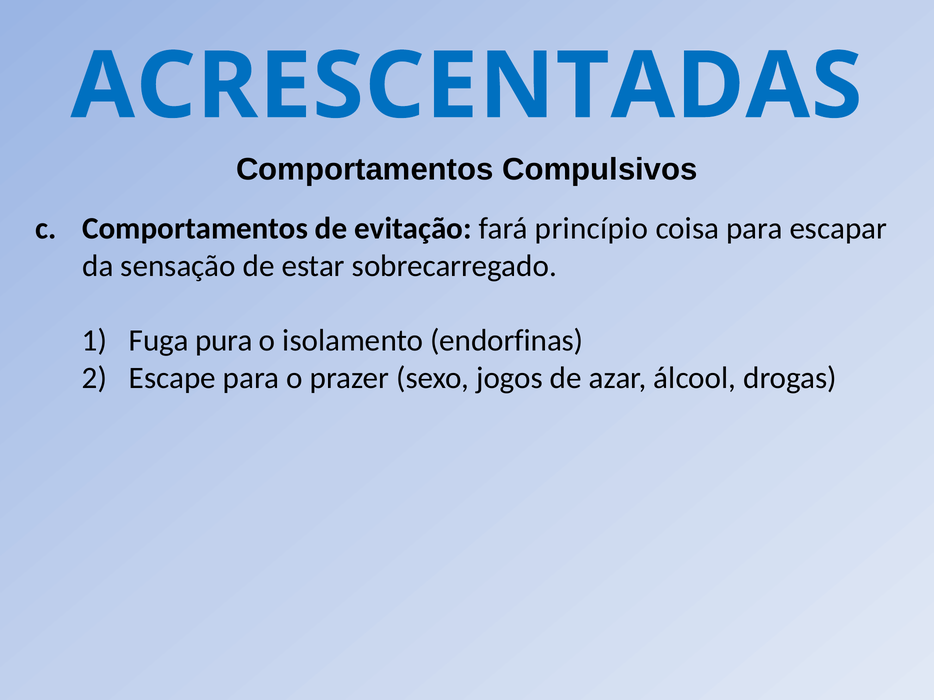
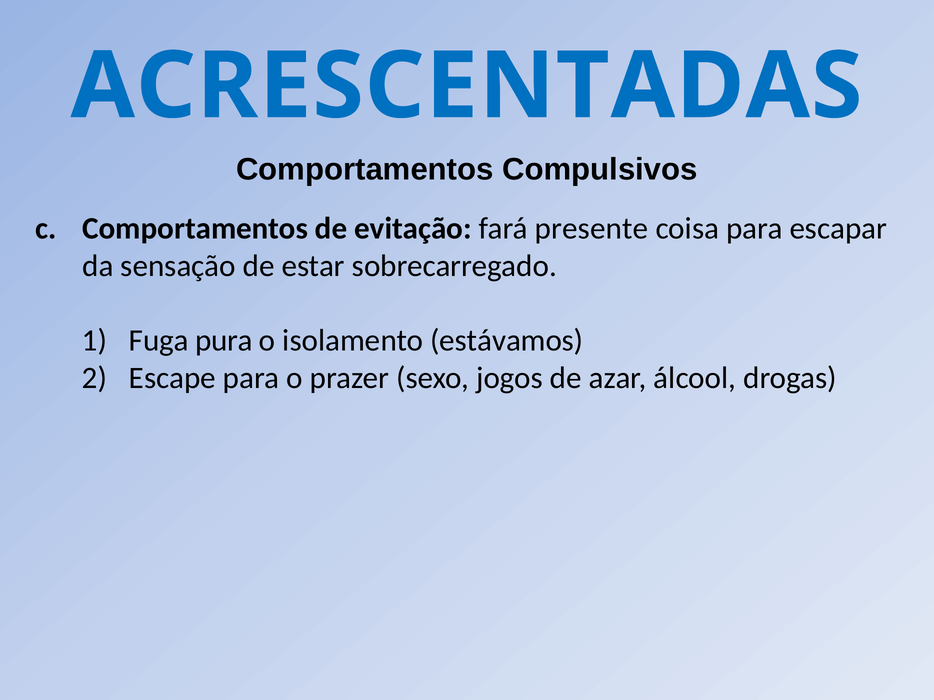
princípio: princípio -> presente
endorfinas: endorfinas -> estávamos
